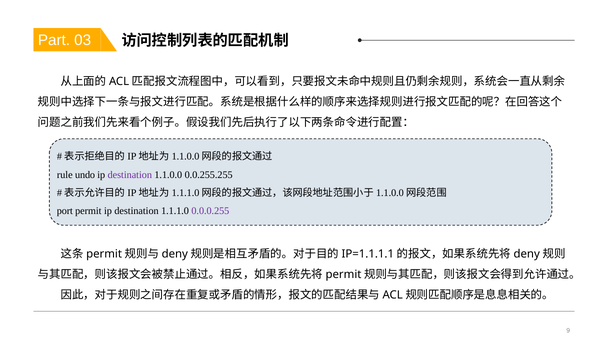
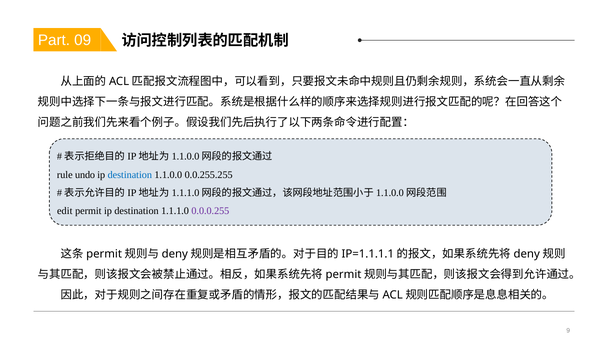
03: 03 -> 09
destination at (130, 175) colour: purple -> blue
port: port -> edit
